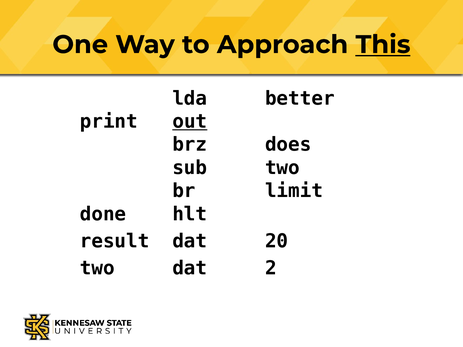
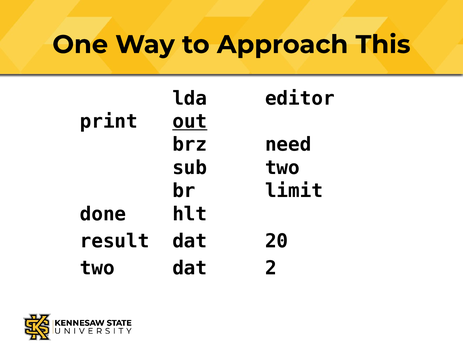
This underline: present -> none
better: better -> editor
does: does -> need
